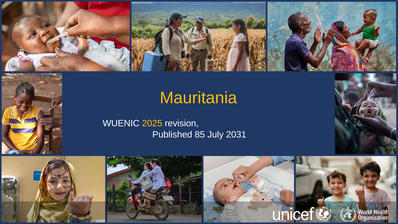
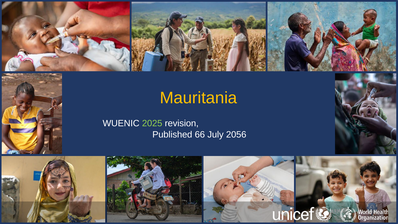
2025 colour: yellow -> light green
85: 85 -> 66
2031: 2031 -> 2056
